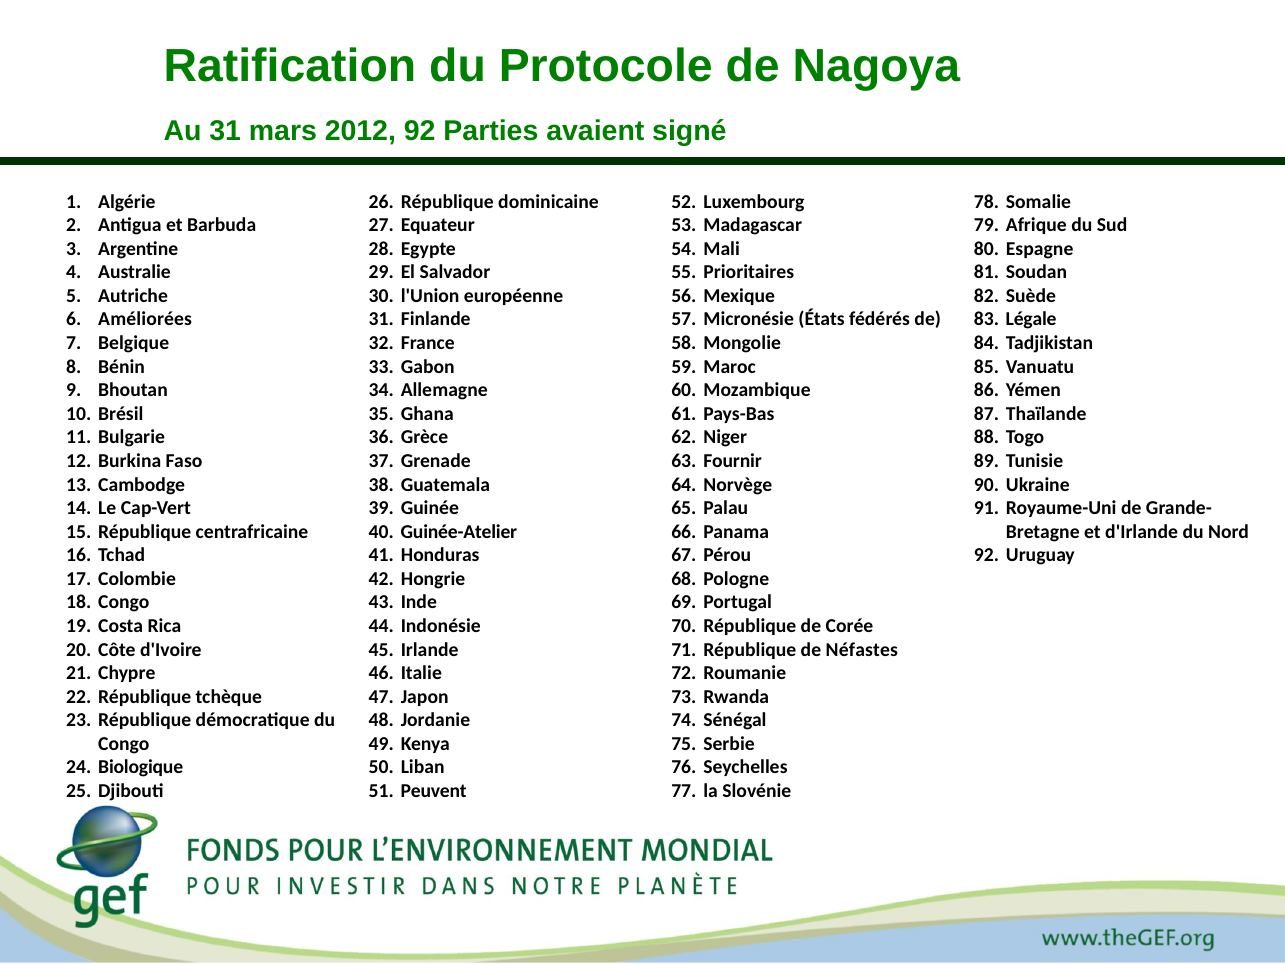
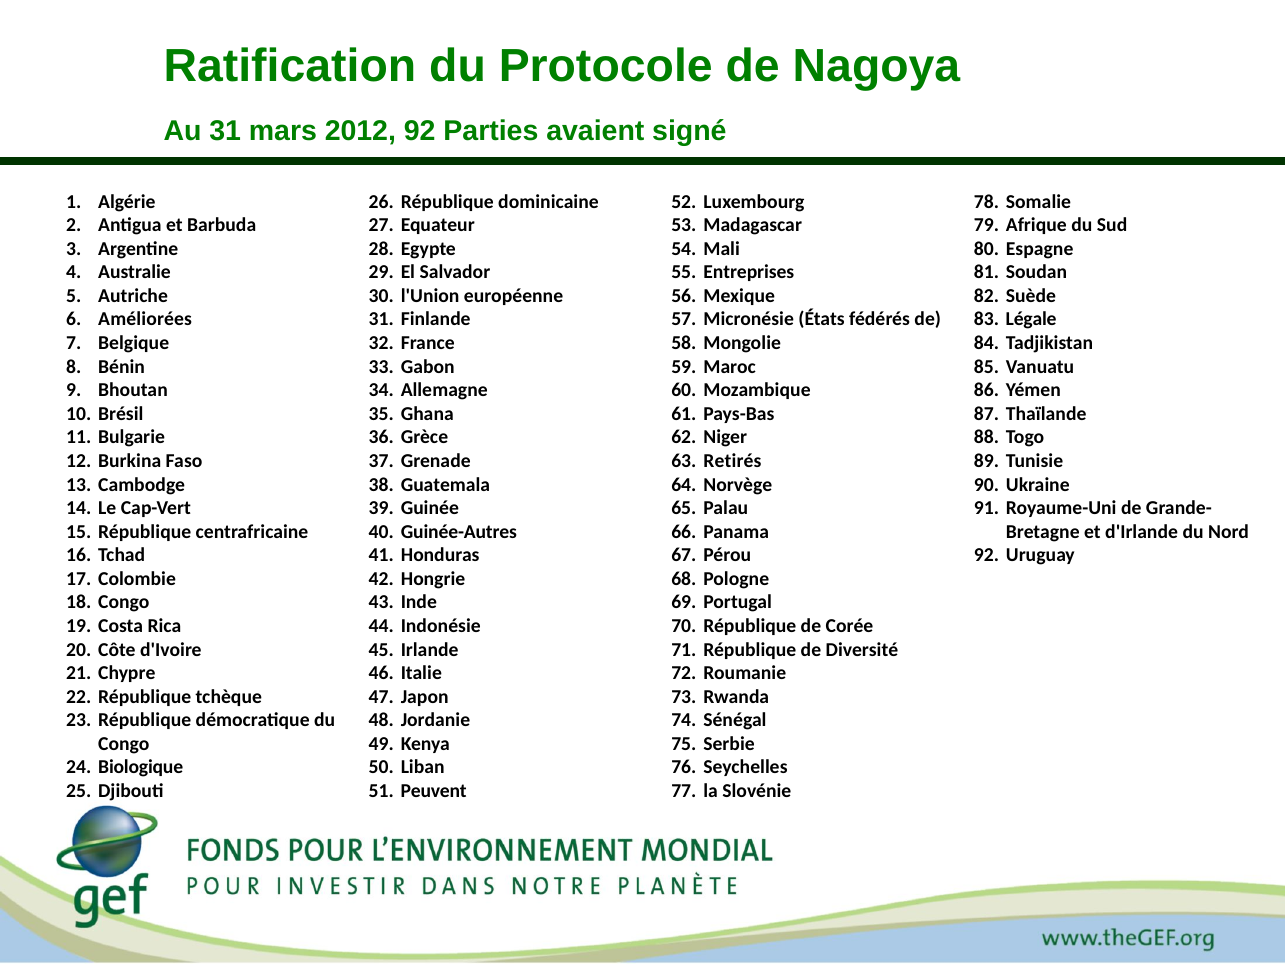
Prioritaires: Prioritaires -> Entreprises
Fournir: Fournir -> Retirés
Guinée-Atelier: Guinée-Atelier -> Guinée-Autres
Néfastes: Néfastes -> Diversité
